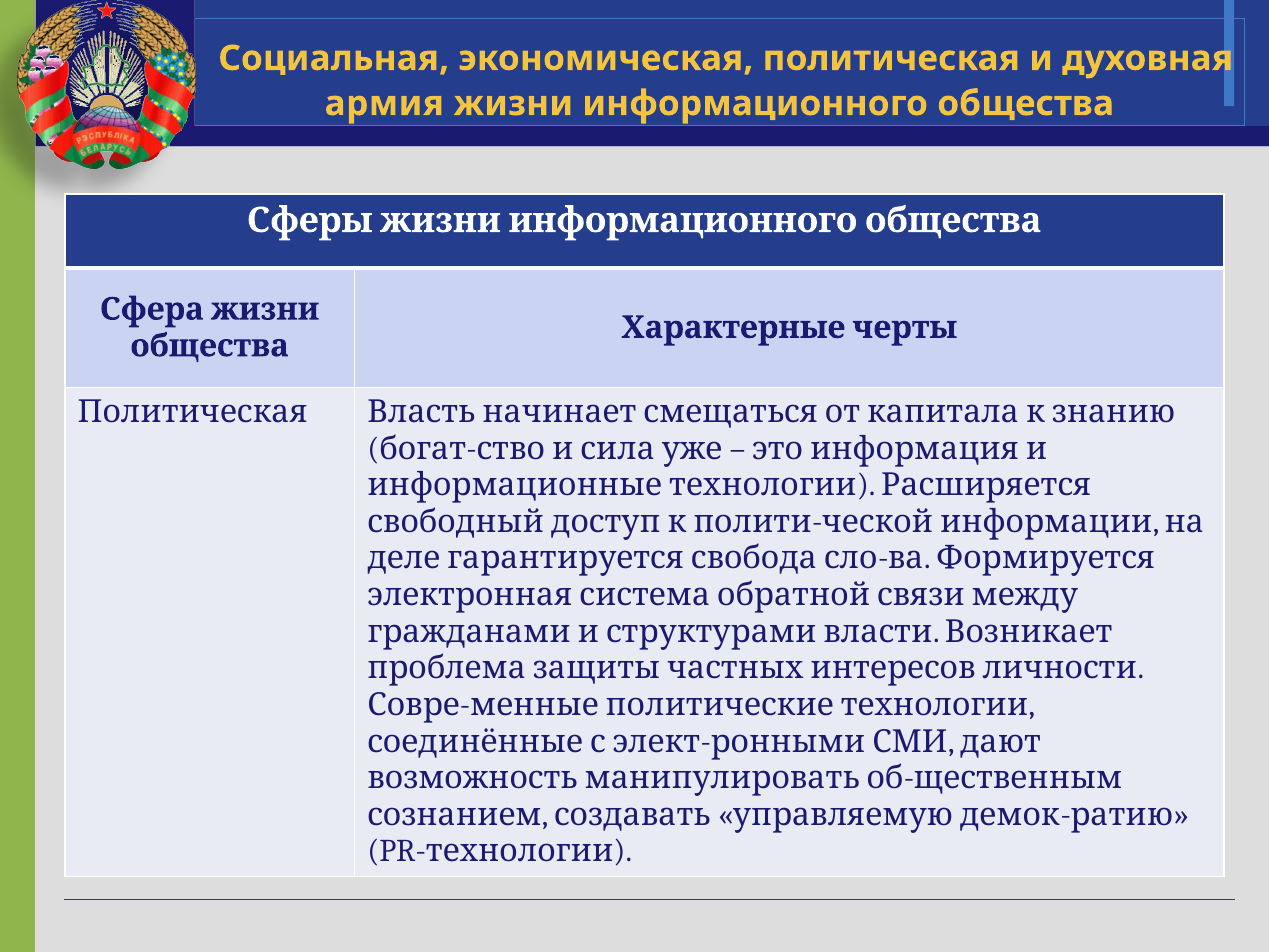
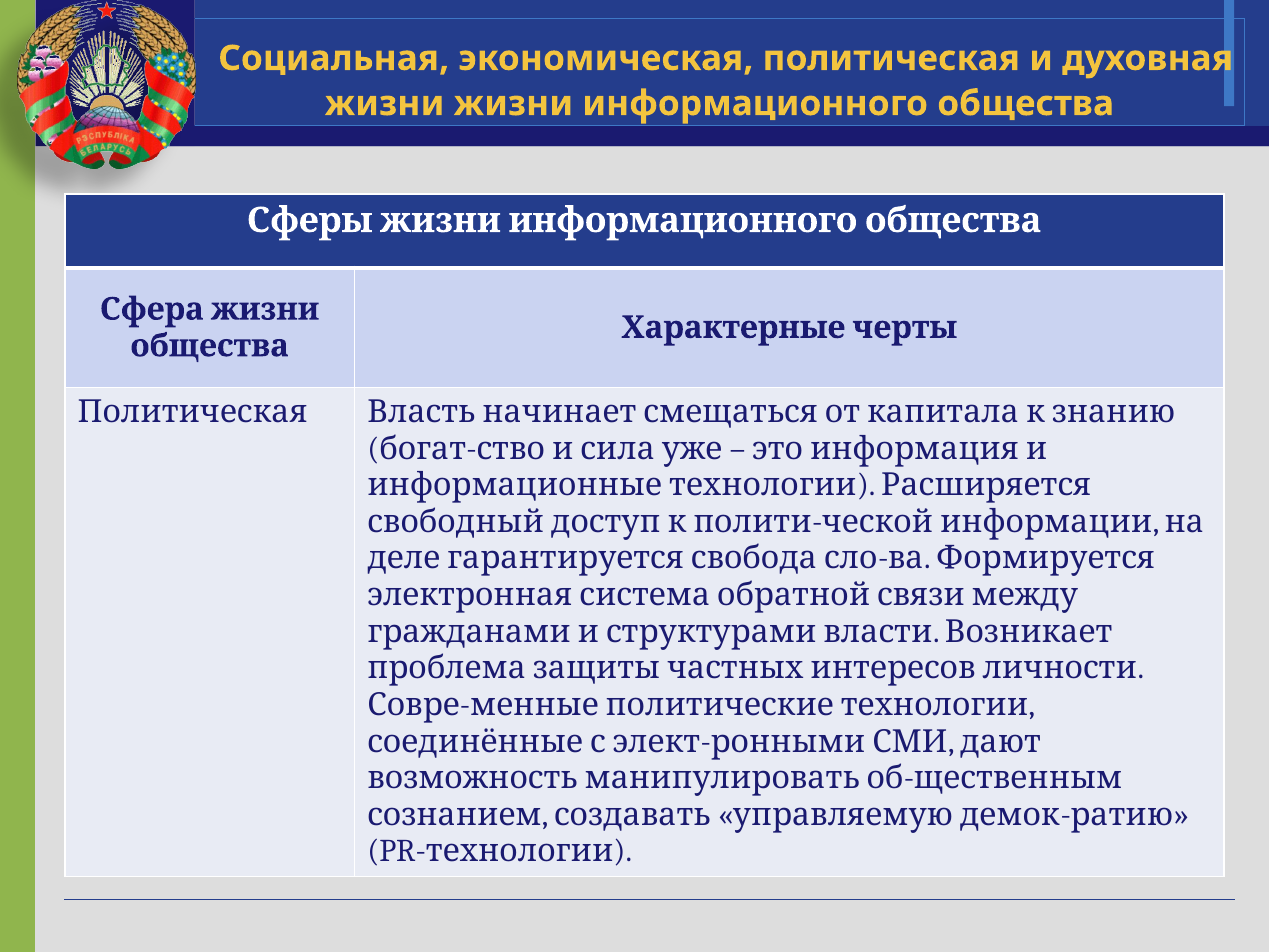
армия at (384, 104): армия -> жизни
